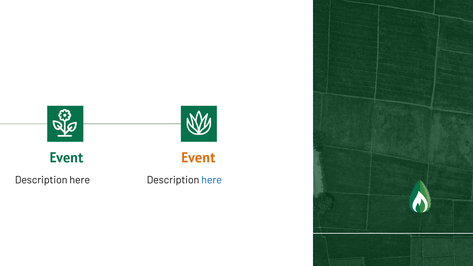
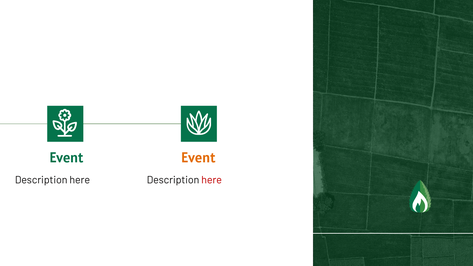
here at (212, 180) colour: blue -> red
